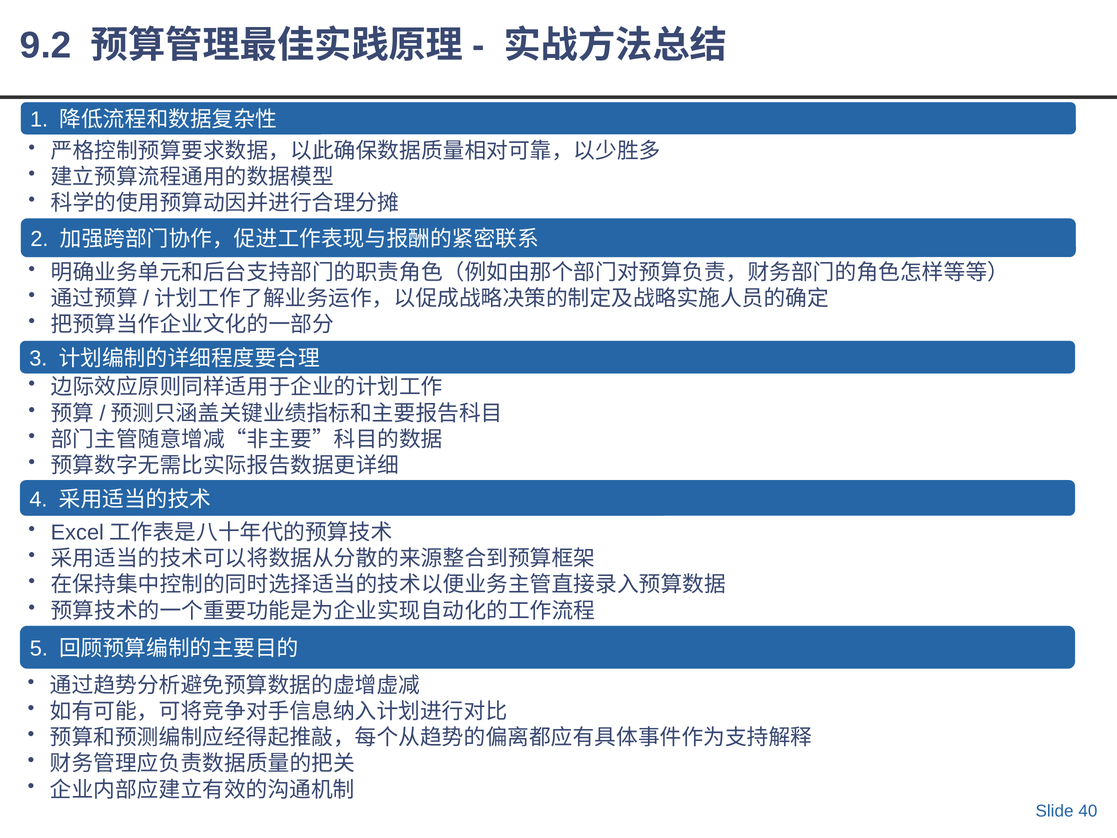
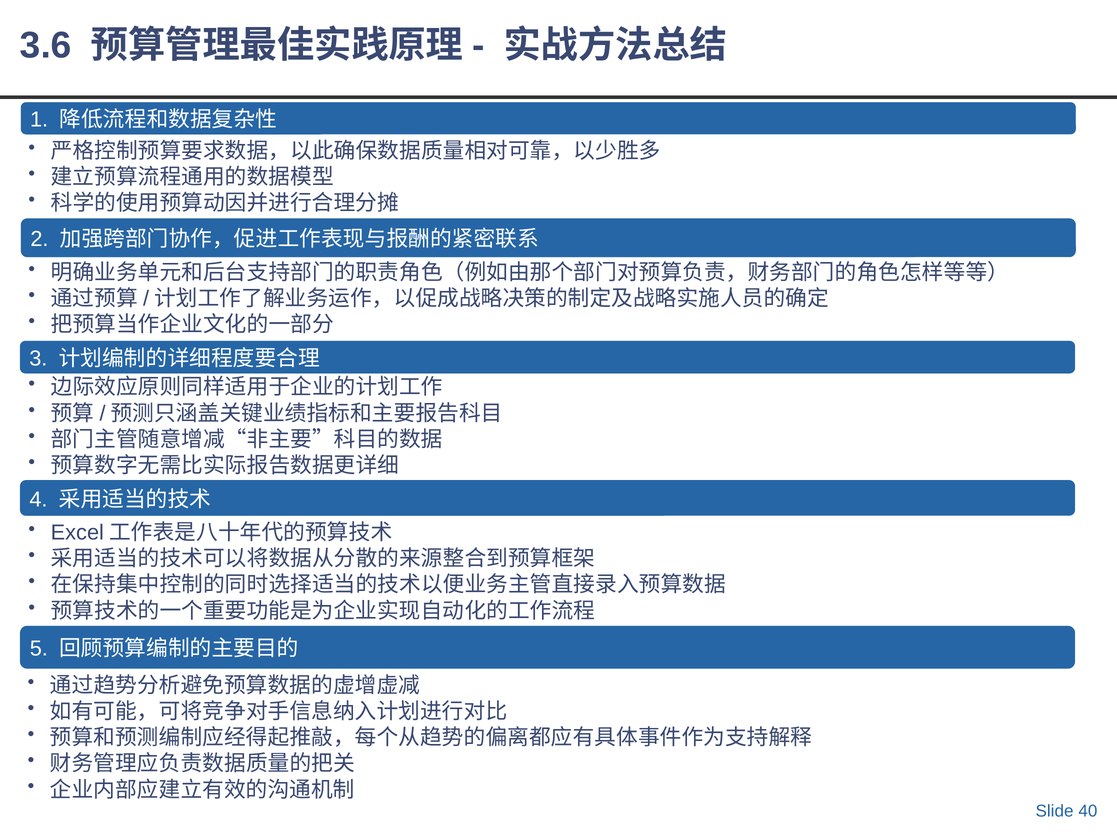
9.2: 9.2 -> 3.6
